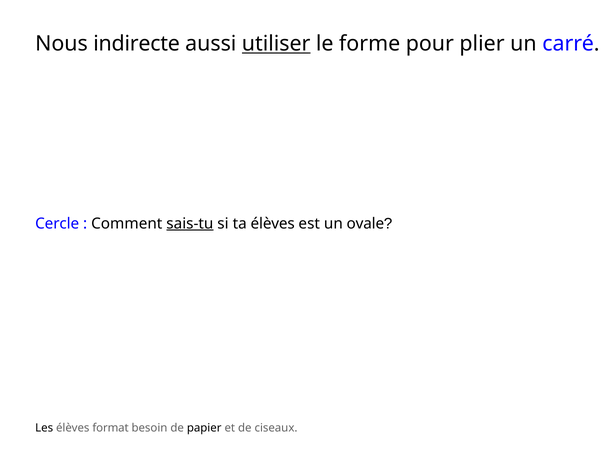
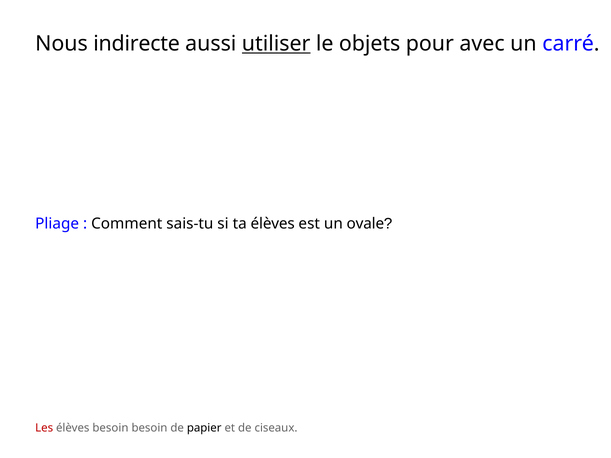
forme: forme -> objets
plier: plier -> avec
Cercle: Cercle -> Pliage
sais-tu underline: present -> none
Les colour: black -> red
élèves format: format -> besoin
